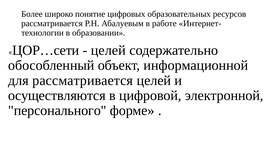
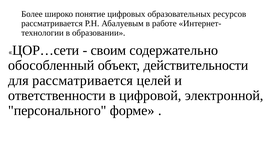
целей at (108, 50): целей -> своим
информационной: информационной -> действительности
осуществляются: осуществляются -> ответственности
